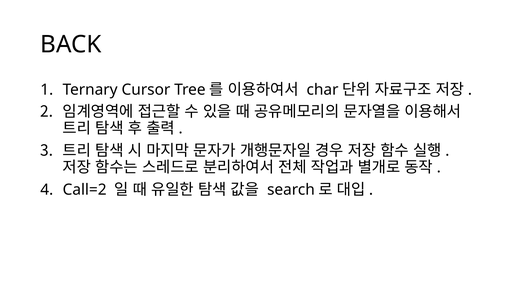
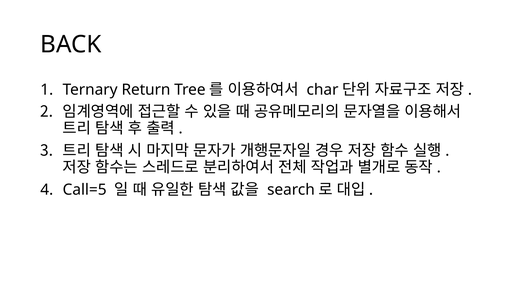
Cursor: Cursor -> Return
Call=2: Call=2 -> Call=5
